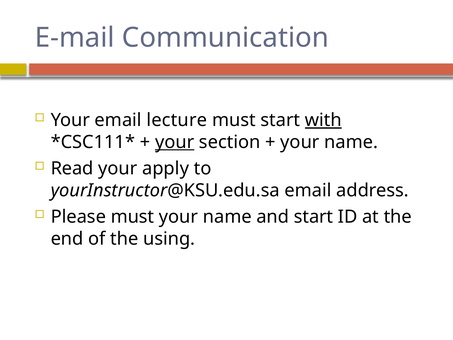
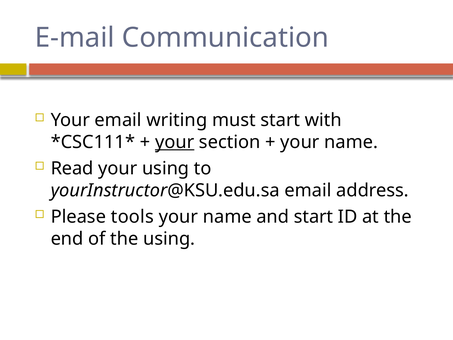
lecture: lecture -> writing
with underline: present -> none
your apply: apply -> using
Please must: must -> tools
